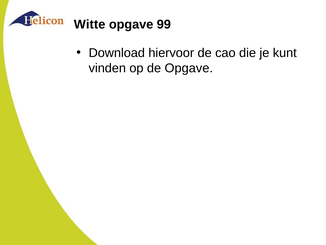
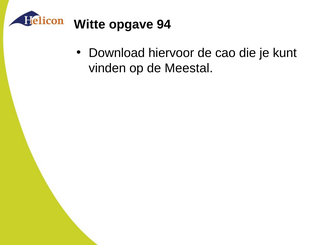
99: 99 -> 94
de Opgave: Opgave -> Meestal
